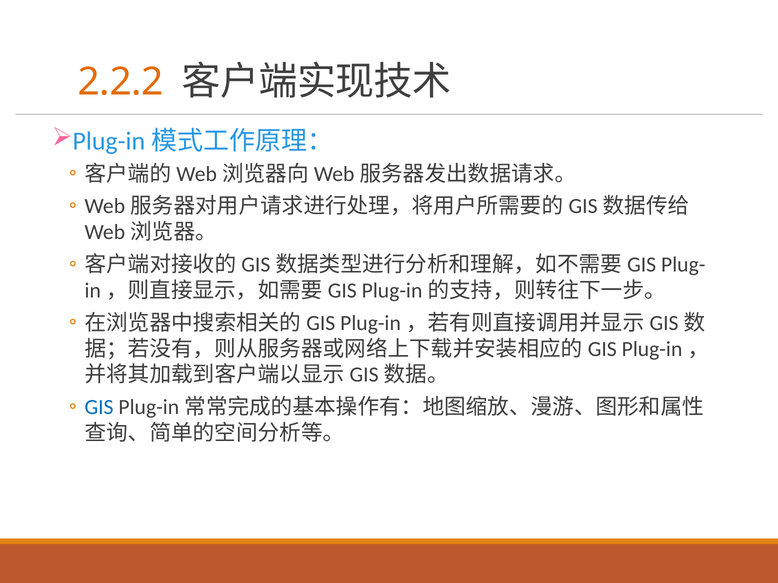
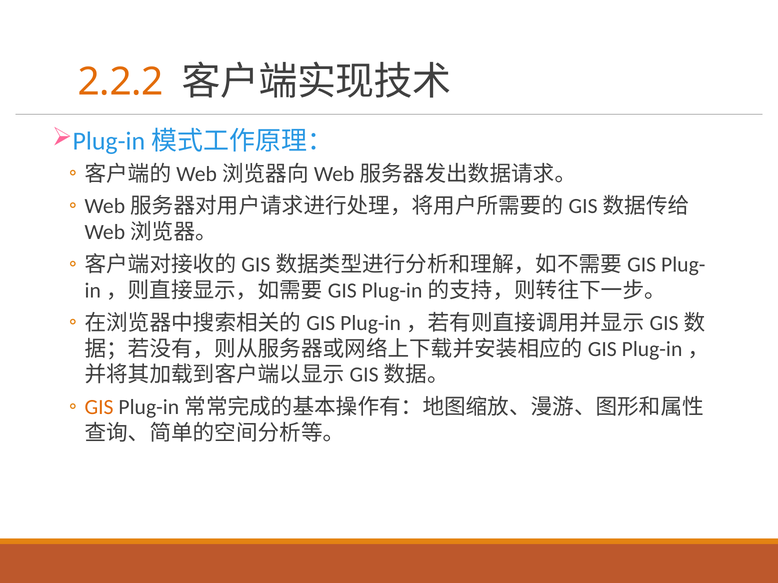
GIS colour: blue -> orange
